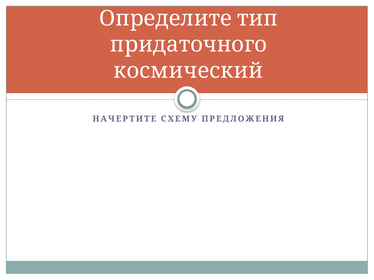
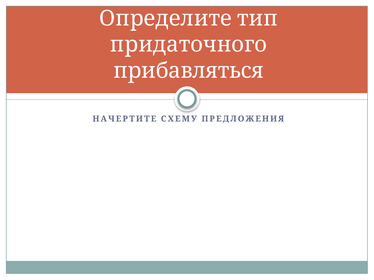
космический: космический -> прибавляться
